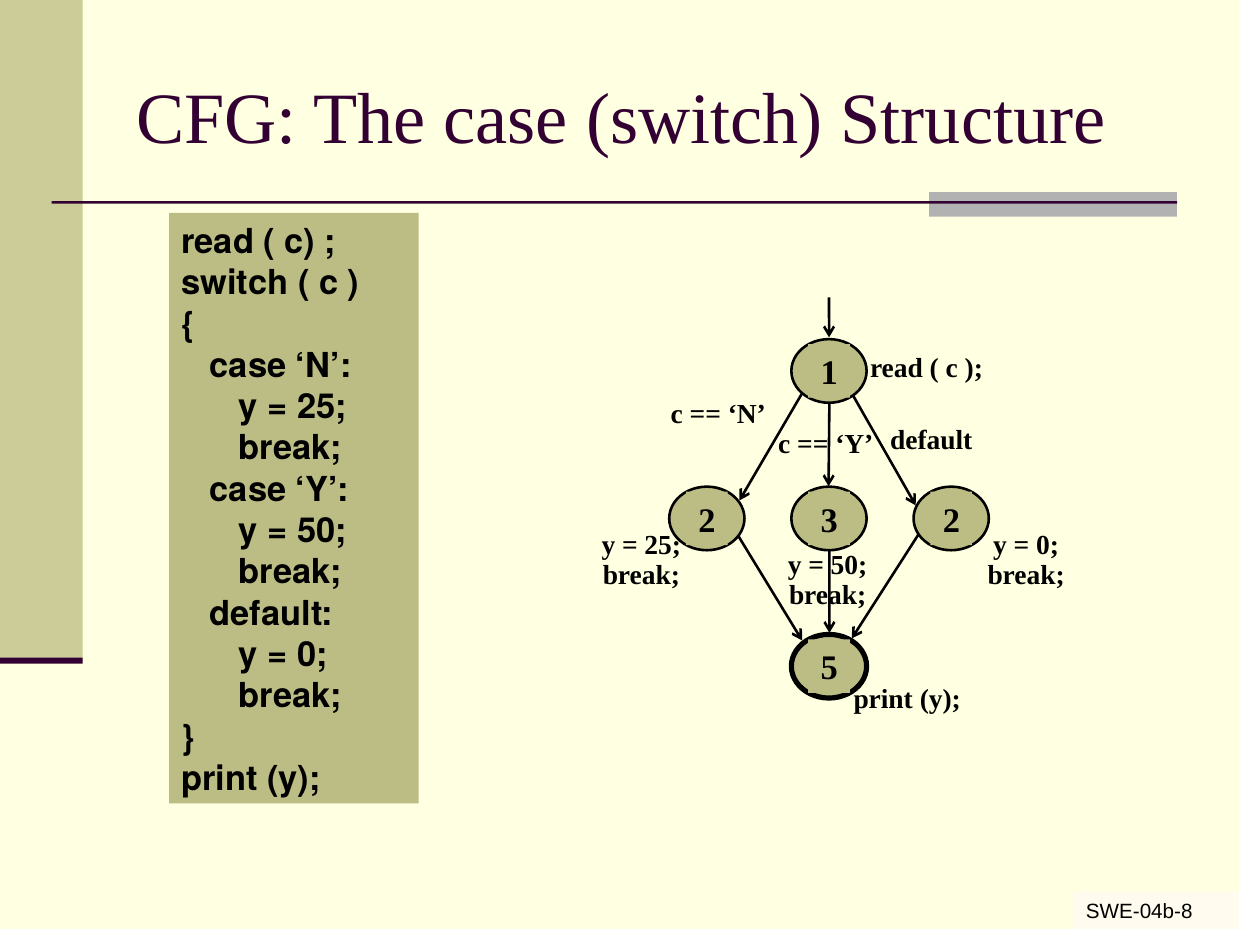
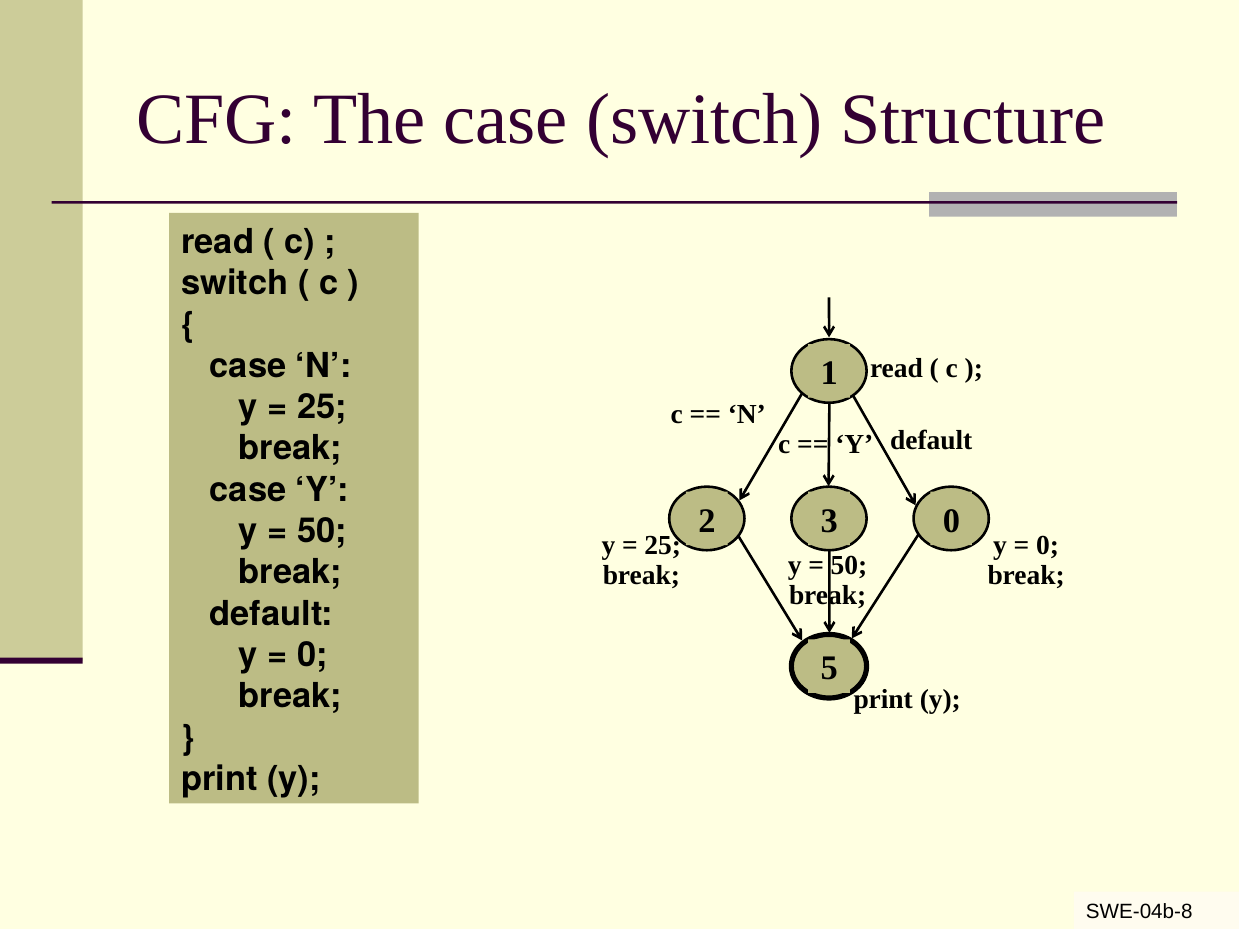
2 2: 2 -> 0
